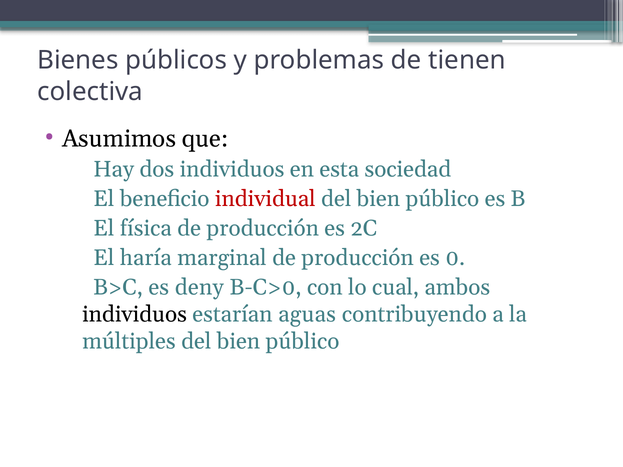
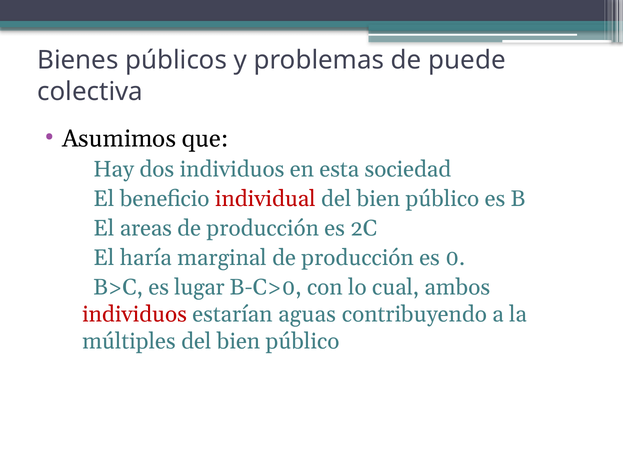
tienen: tienen -> puede
física: física -> areas
deny: deny -> lugar
individuos at (135, 315) colour: black -> red
